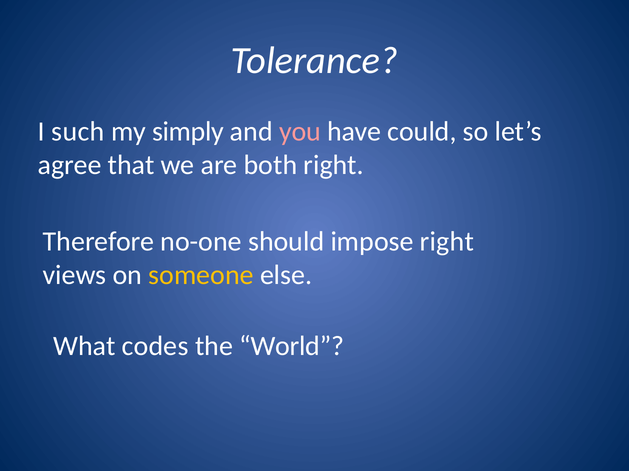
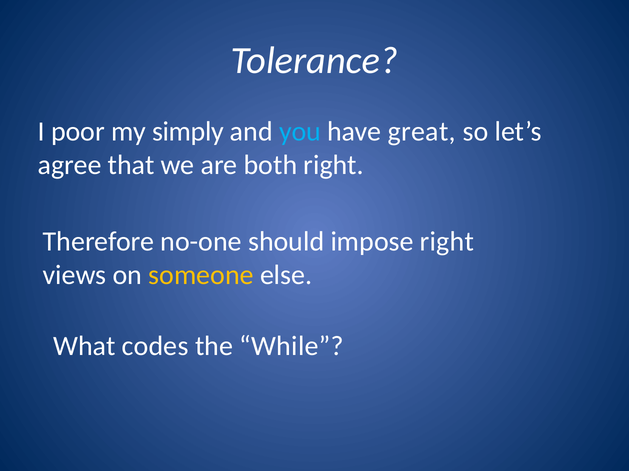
such: such -> poor
you colour: pink -> light blue
could: could -> great
World: World -> While
